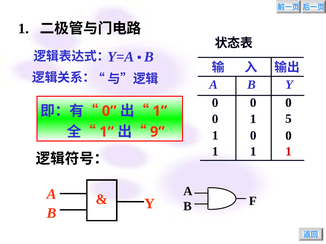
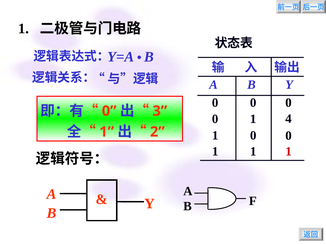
1 at (160, 111): 1 -> 3
5: 5 -> 4
9: 9 -> 2
